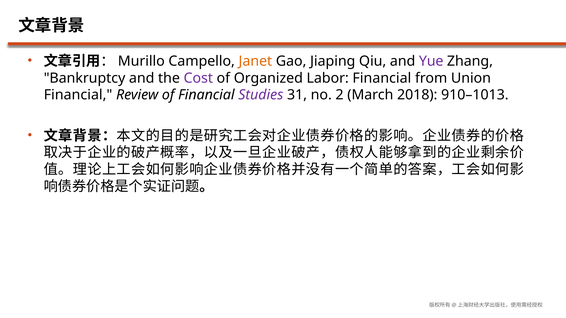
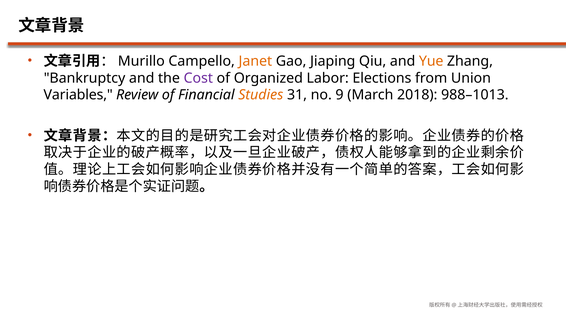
Yue colour: purple -> orange
Labor Financial: Financial -> Elections
Financial at (78, 95): Financial -> Variables
Studies colour: purple -> orange
2: 2 -> 9
910–1013: 910–1013 -> 988–1013
